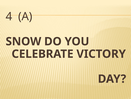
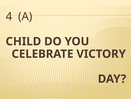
SNOW: SNOW -> CHILD
